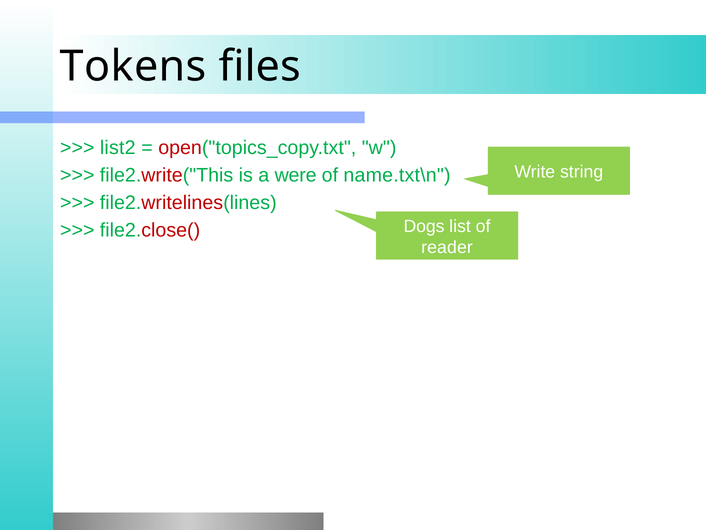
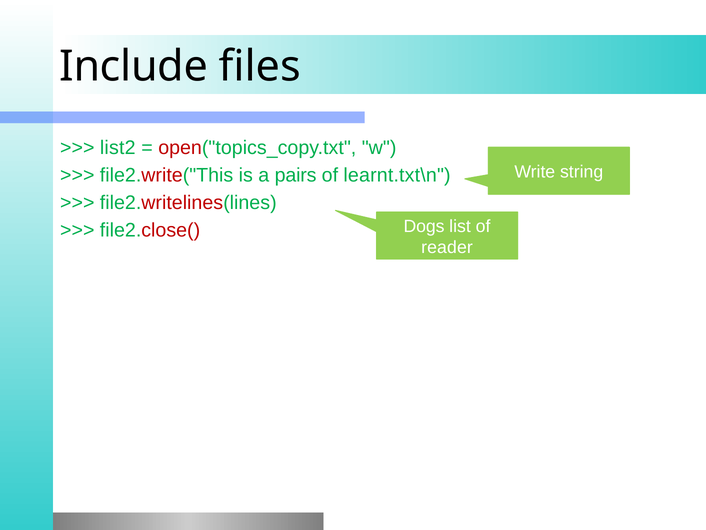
Tokens: Tokens -> Include
were: were -> pairs
name.txt\n: name.txt\n -> learnt.txt\n
